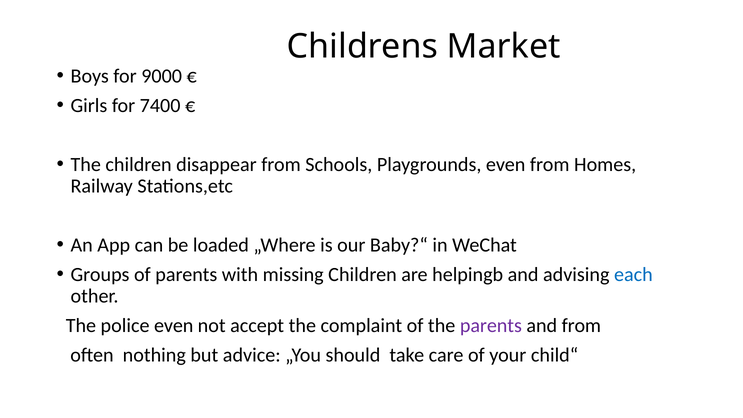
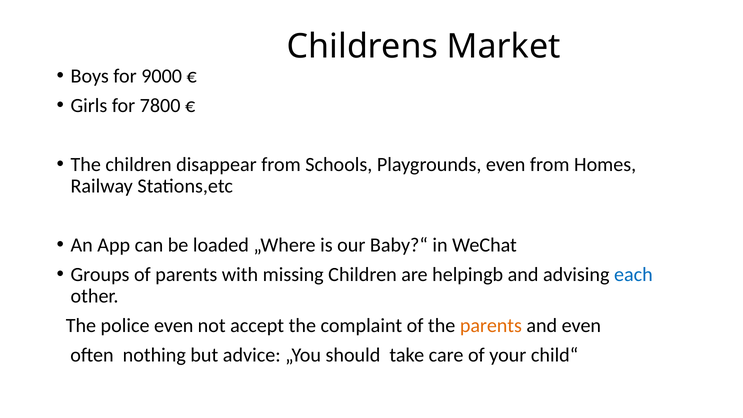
7400: 7400 -> 7800
parents at (491, 326) colour: purple -> orange
and from: from -> even
